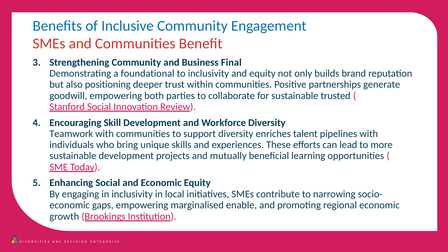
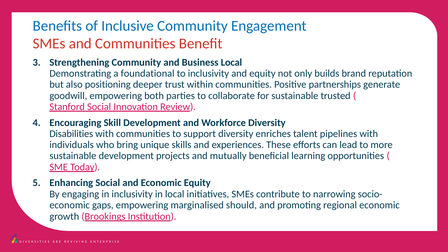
Business Final: Final -> Local
Teamwork: Teamwork -> Disabilities
enable: enable -> should
